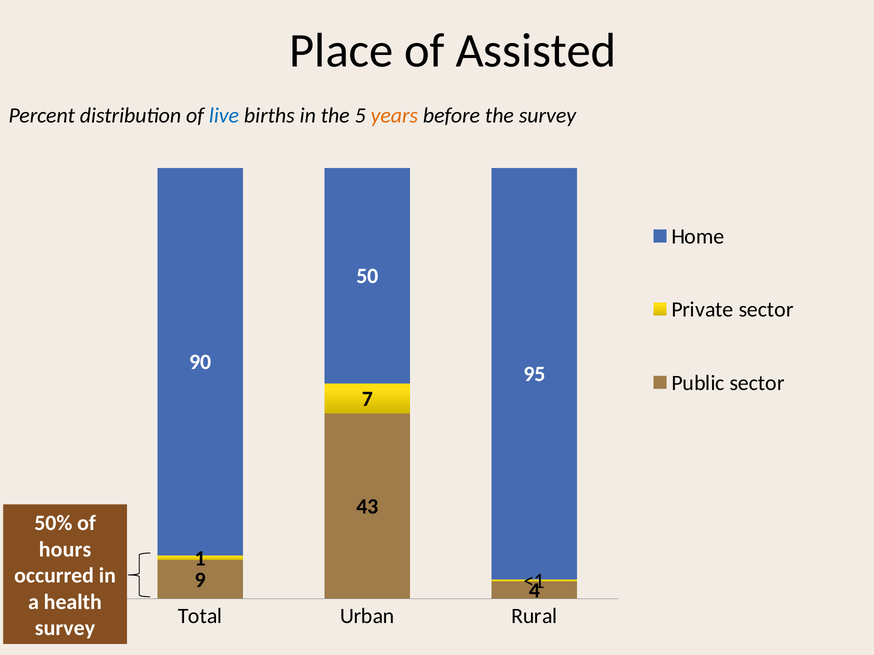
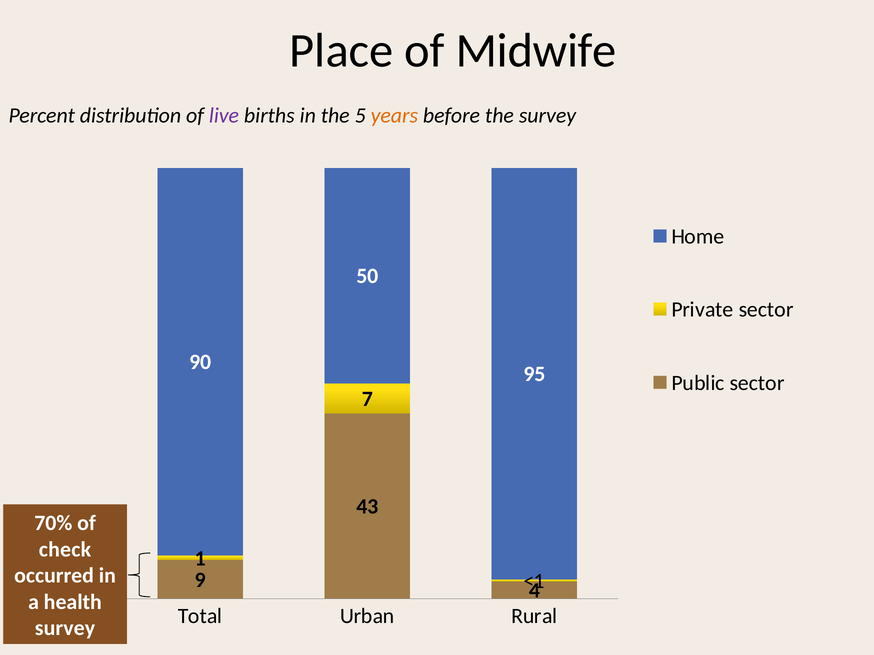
Assisted: Assisted -> Midwife
live colour: blue -> purple
50%: 50% -> 70%
hours: hours -> check
